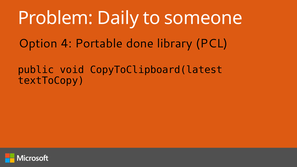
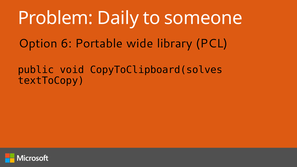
4: 4 -> 6
done: done -> wide
CopyToClipboard(latest: CopyToClipboard(latest -> CopyToClipboard(solves
